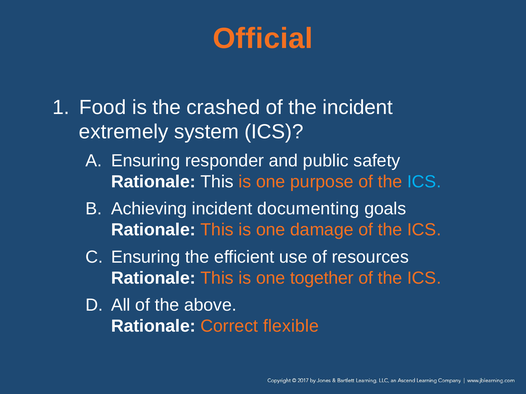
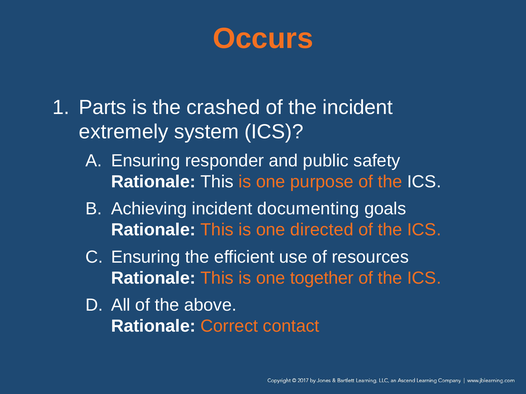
Official: Official -> Occurs
Food: Food -> Parts
ICS at (424, 182) colour: light blue -> white
damage: damage -> directed
flexible: flexible -> contact
